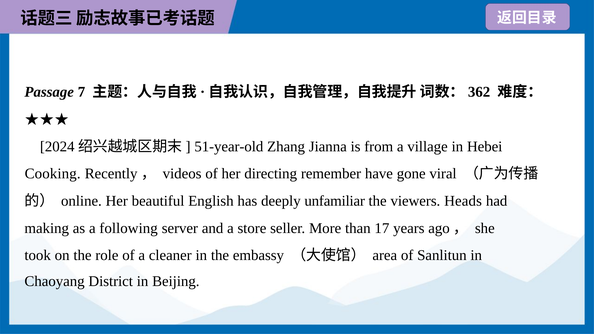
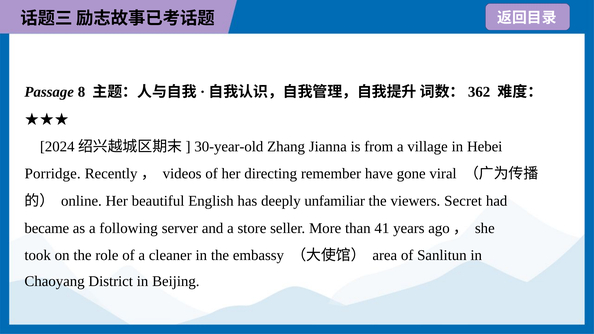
7: 7 -> 8
51-year-old: 51-year-old -> 30-year-old
Cooking: Cooking -> Porridge
Heads: Heads -> Secret
making: making -> became
17: 17 -> 41
